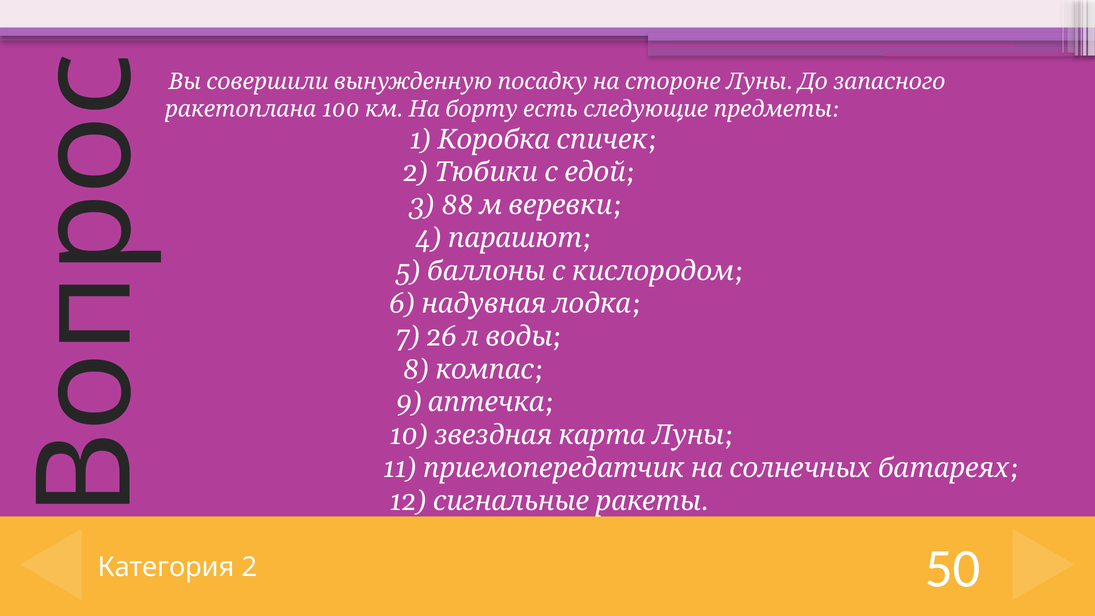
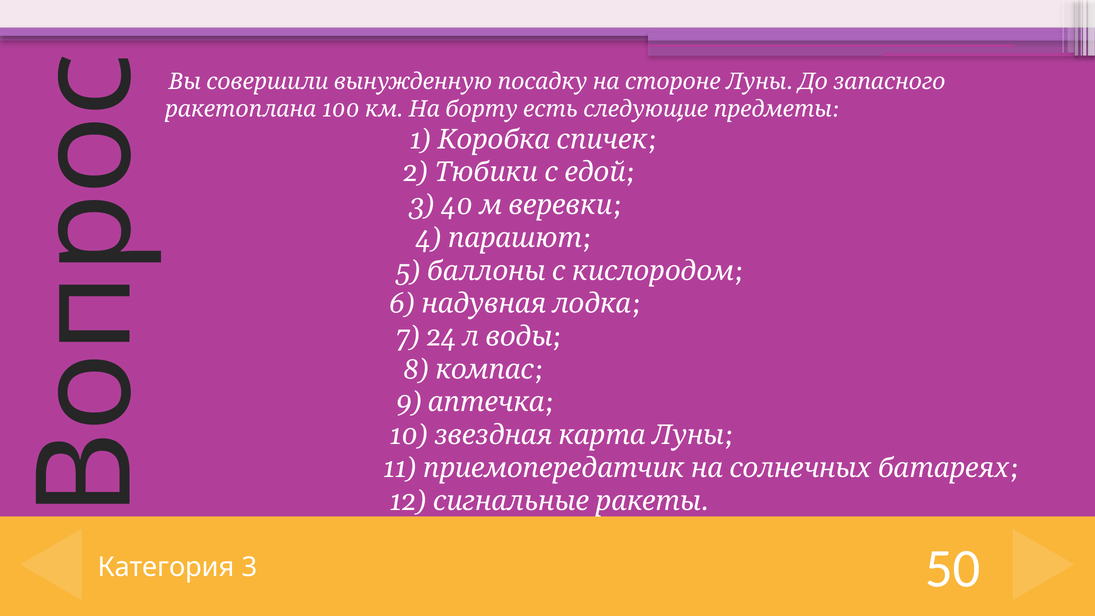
88: 88 -> 40
26: 26 -> 24
Категория 2: 2 -> 3
